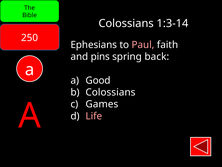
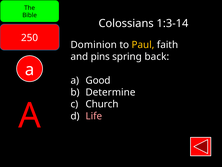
Ephesians: Ephesians -> Dominion
Paul colour: pink -> yellow
Colossians at (110, 92): Colossians -> Determine
Games: Games -> Church
